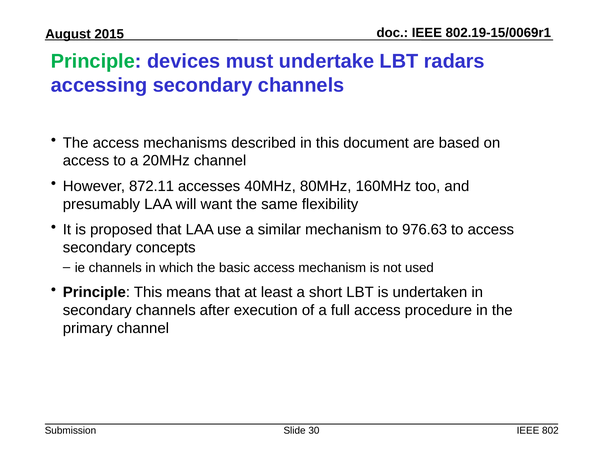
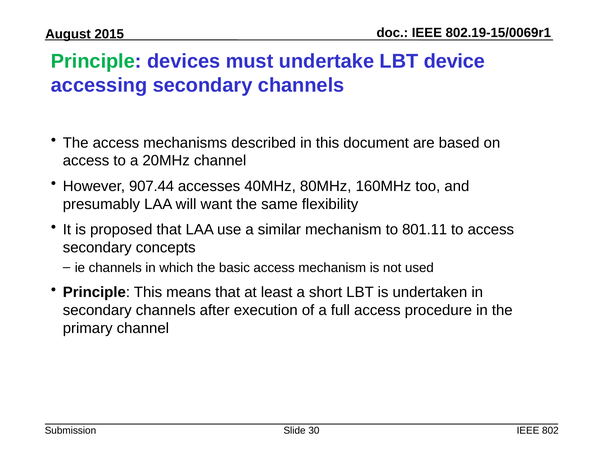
radars: radars -> device
872.11: 872.11 -> 907.44
976.63: 976.63 -> 801.11
